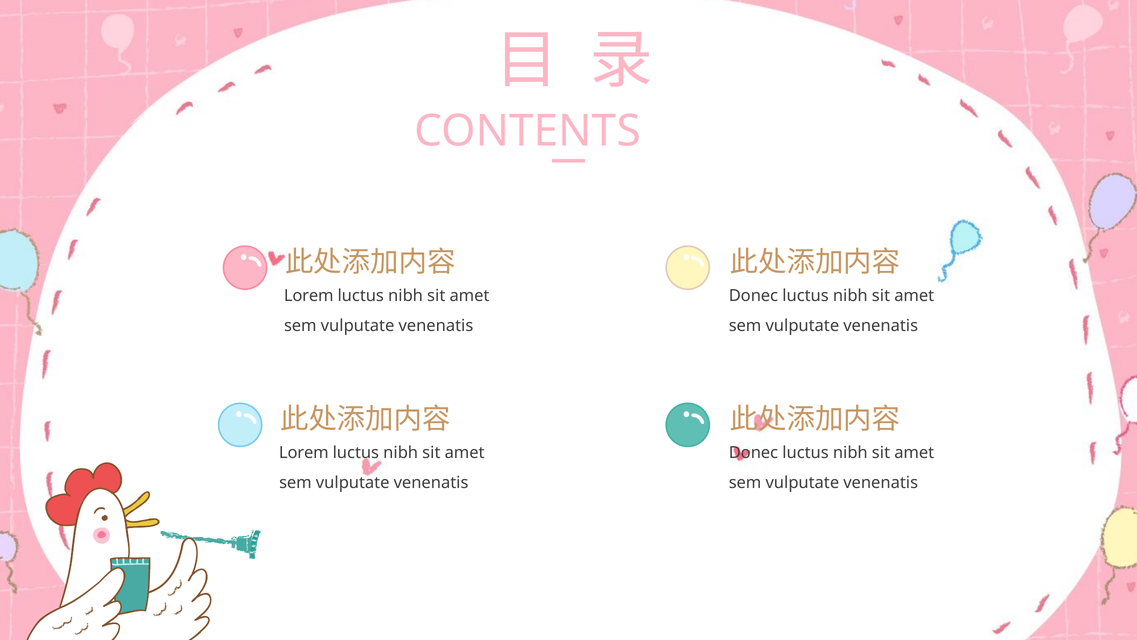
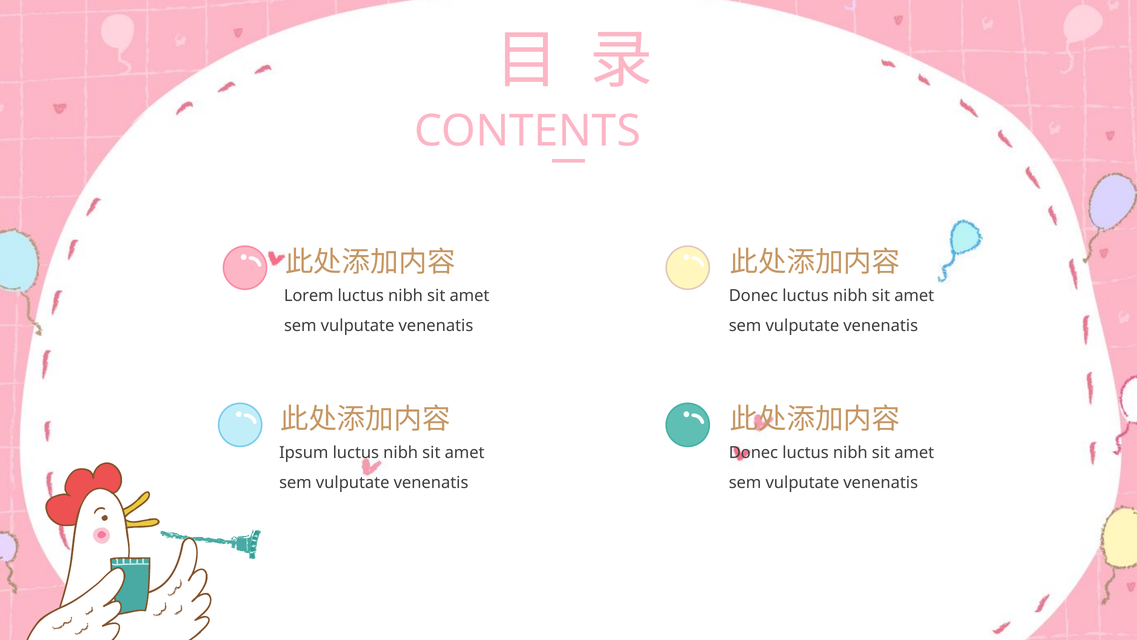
Lorem at (304, 453): Lorem -> Ipsum
